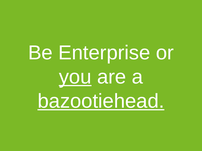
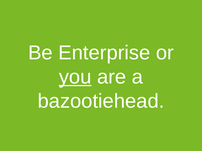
bazootiehead underline: present -> none
